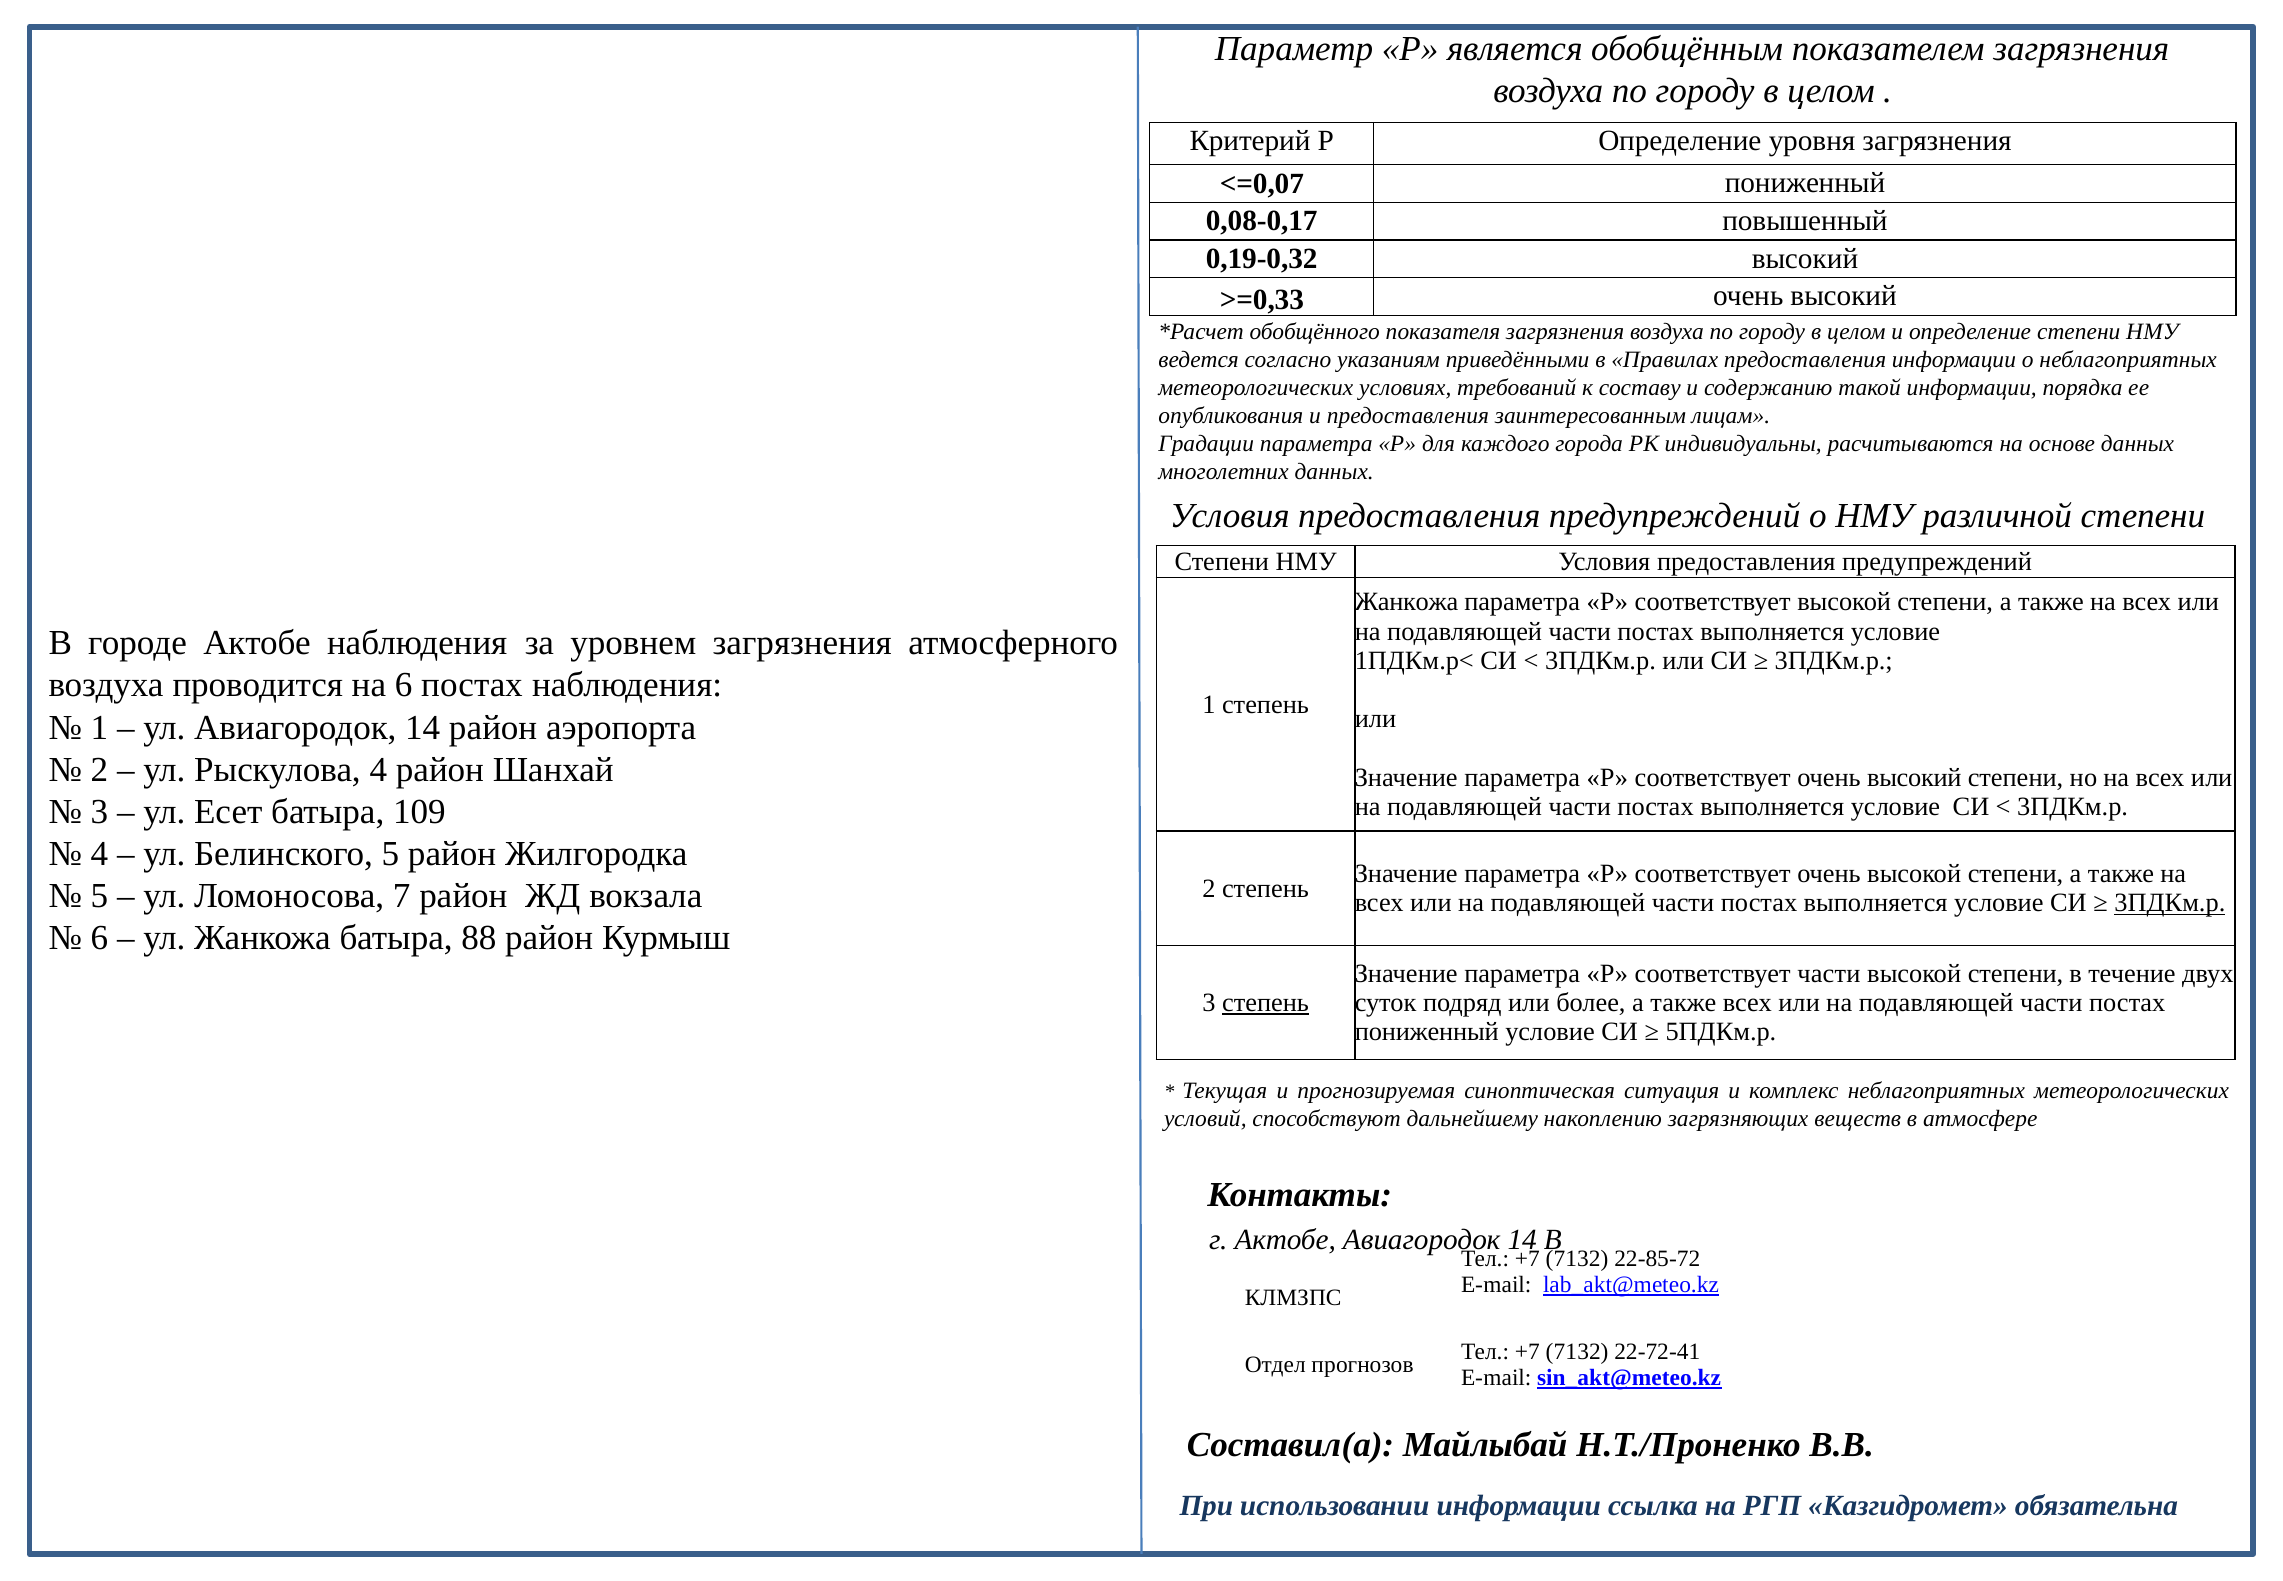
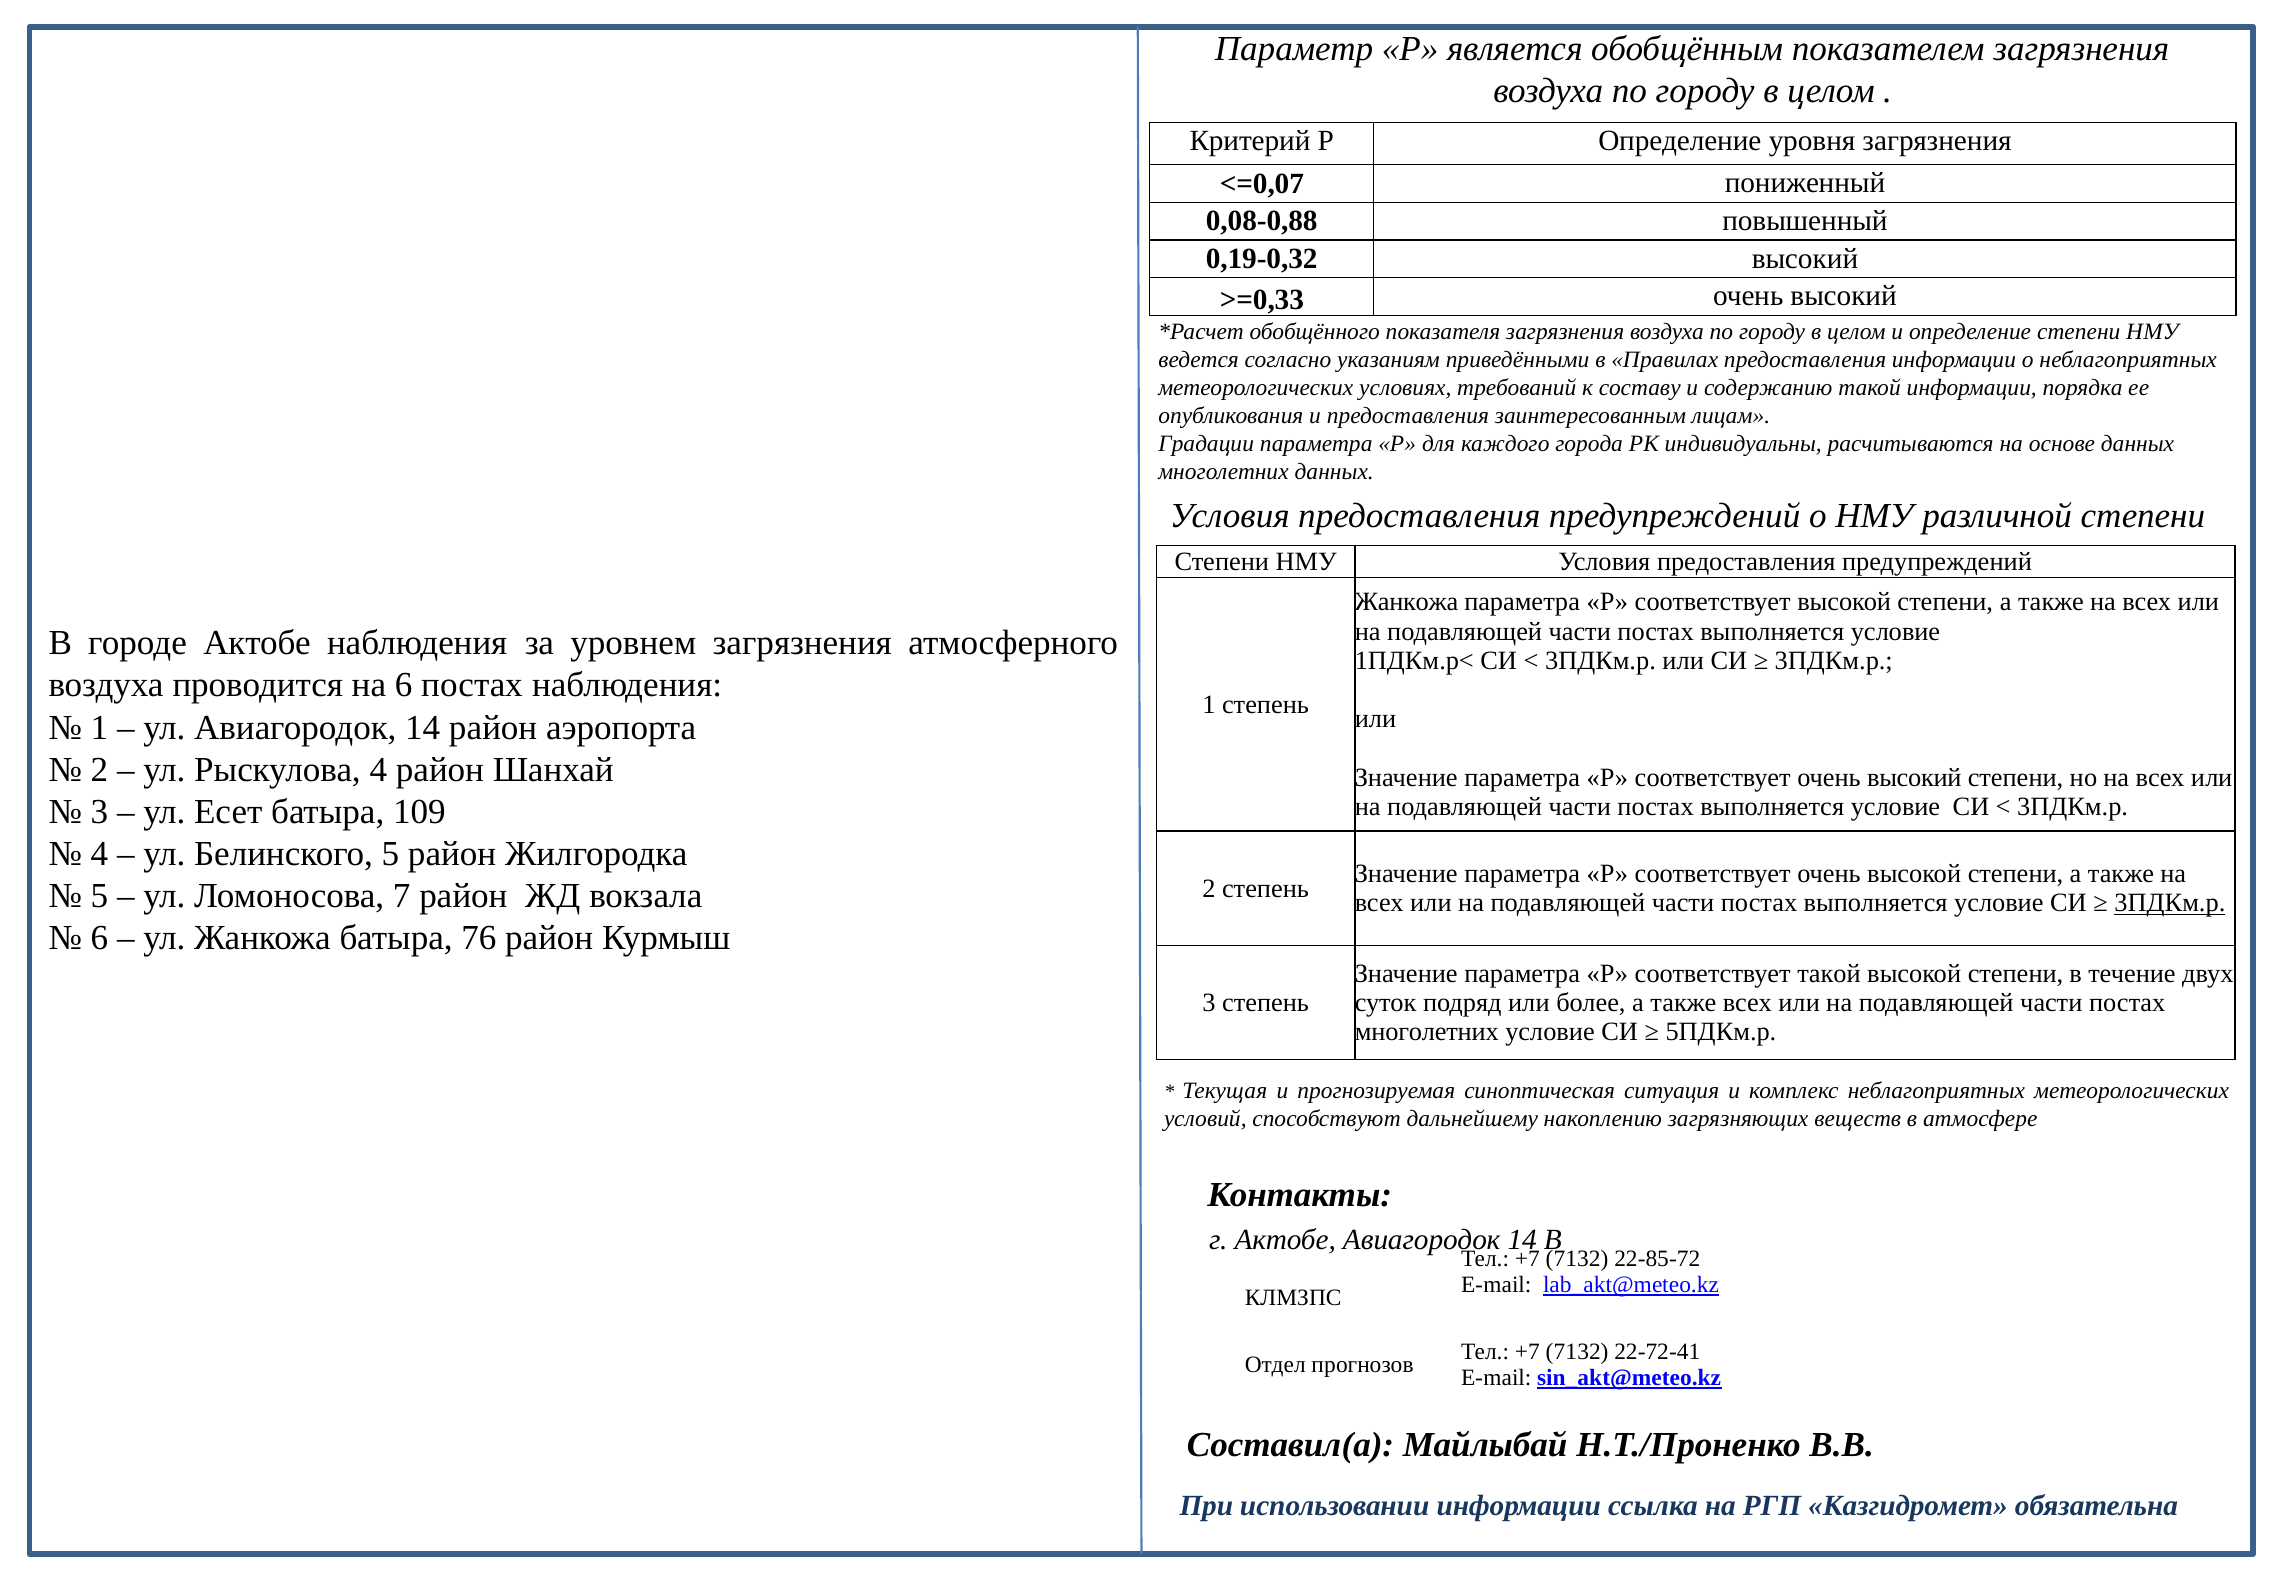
0,08-0,17: 0,08-0,17 -> 0,08-0,88
88: 88 -> 76
соответствует части: части -> такой
степень at (1266, 1002) underline: present -> none
пониженный at (1427, 1031): пониженный -> многолетних
